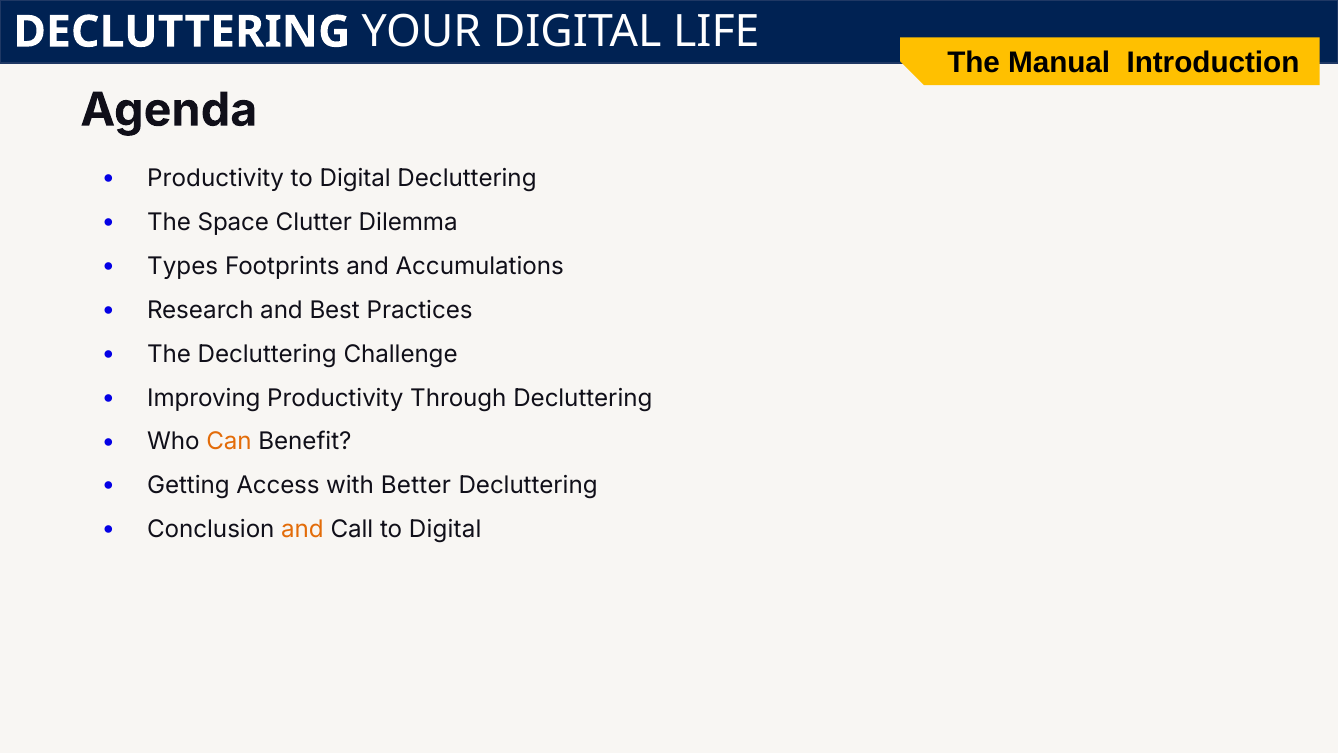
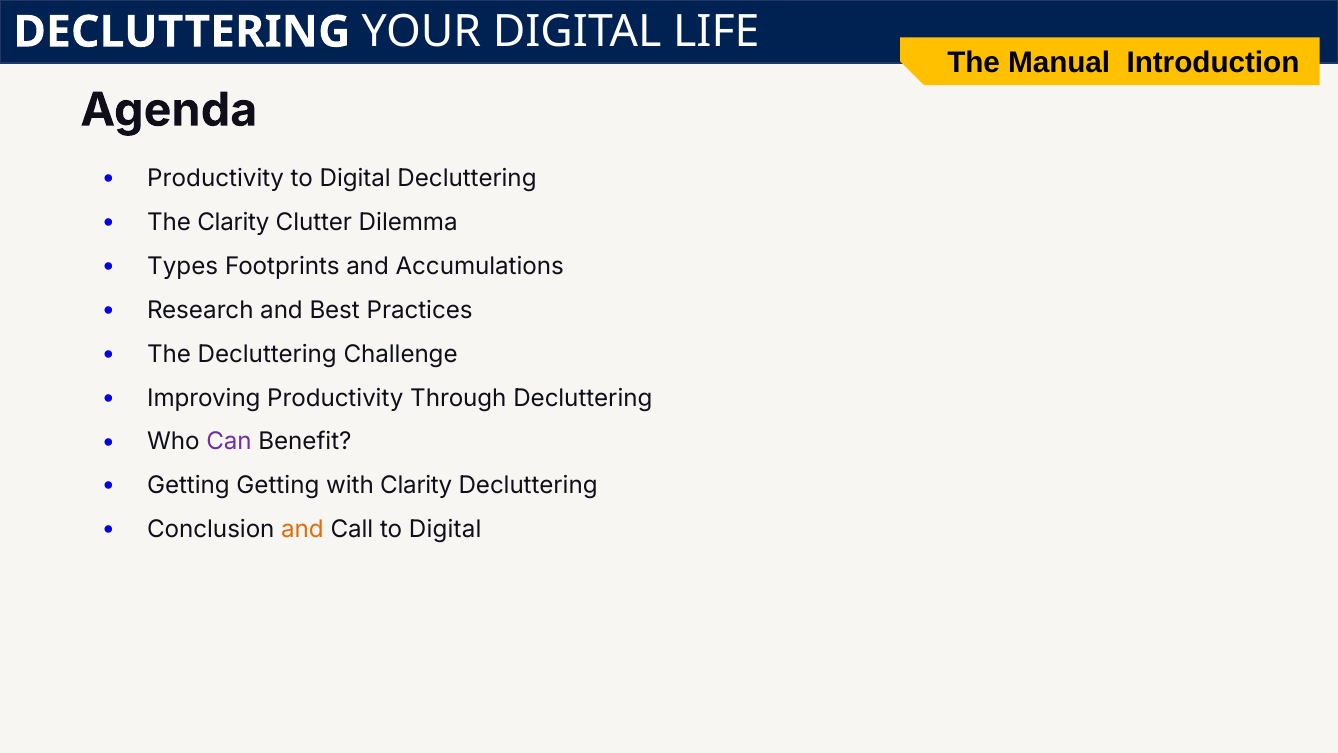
The Space: Space -> Clarity
Can colour: orange -> purple
Getting Access: Access -> Getting
with Better: Better -> Clarity
